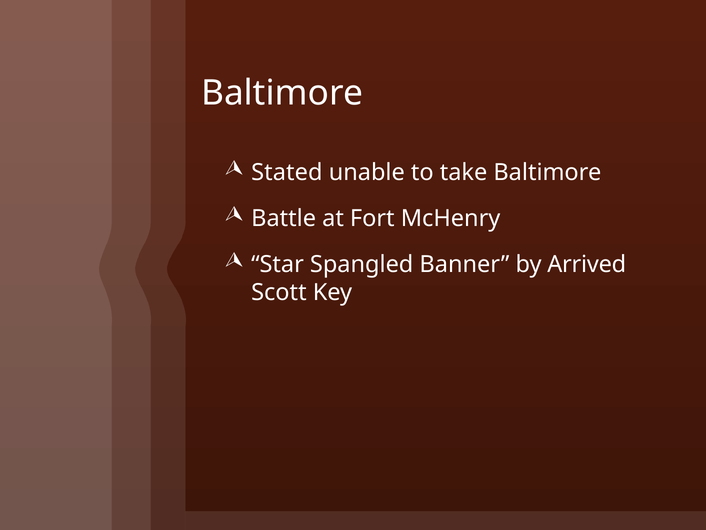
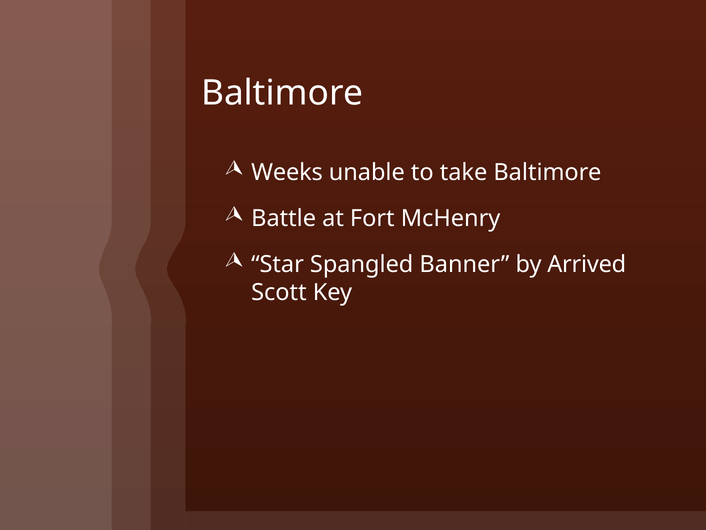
Stated: Stated -> Weeks
